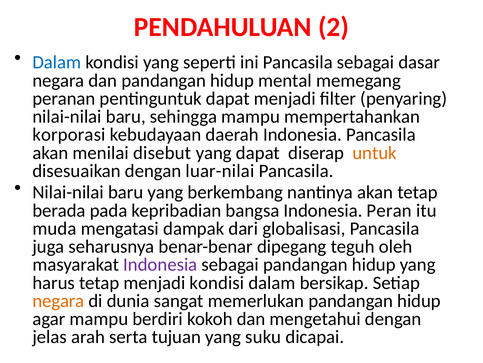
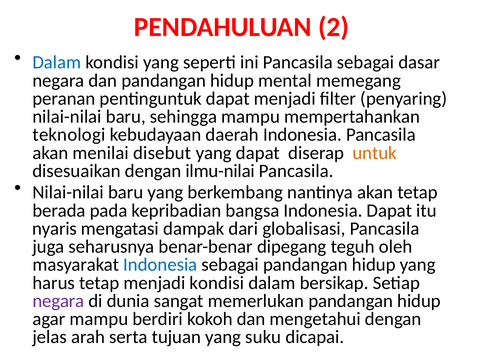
korporasi: korporasi -> teknologi
luar-nilai: luar-nilai -> ilmu-nilai
Indonesia Peran: Peran -> Dapat
muda: muda -> nyaris
Indonesia at (160, 264) colour: purple -> blue
negara at (58, 300) colour: orange -> purple
